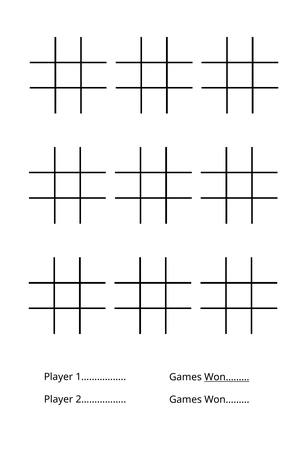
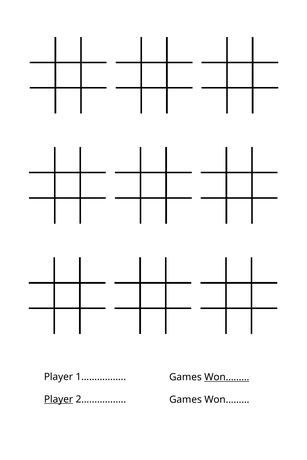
Player at (59, 400) underline: none -> present
